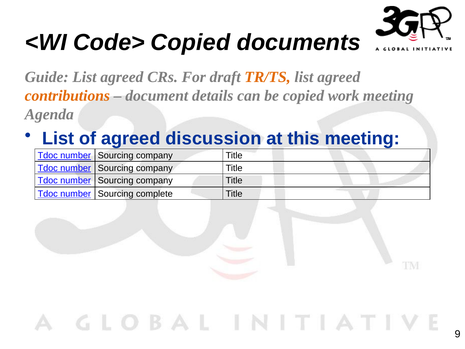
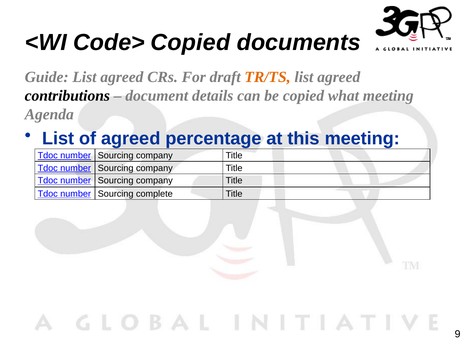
contributions colour: orange -> black
work: work -> what
discussion: discussion -> percentage
